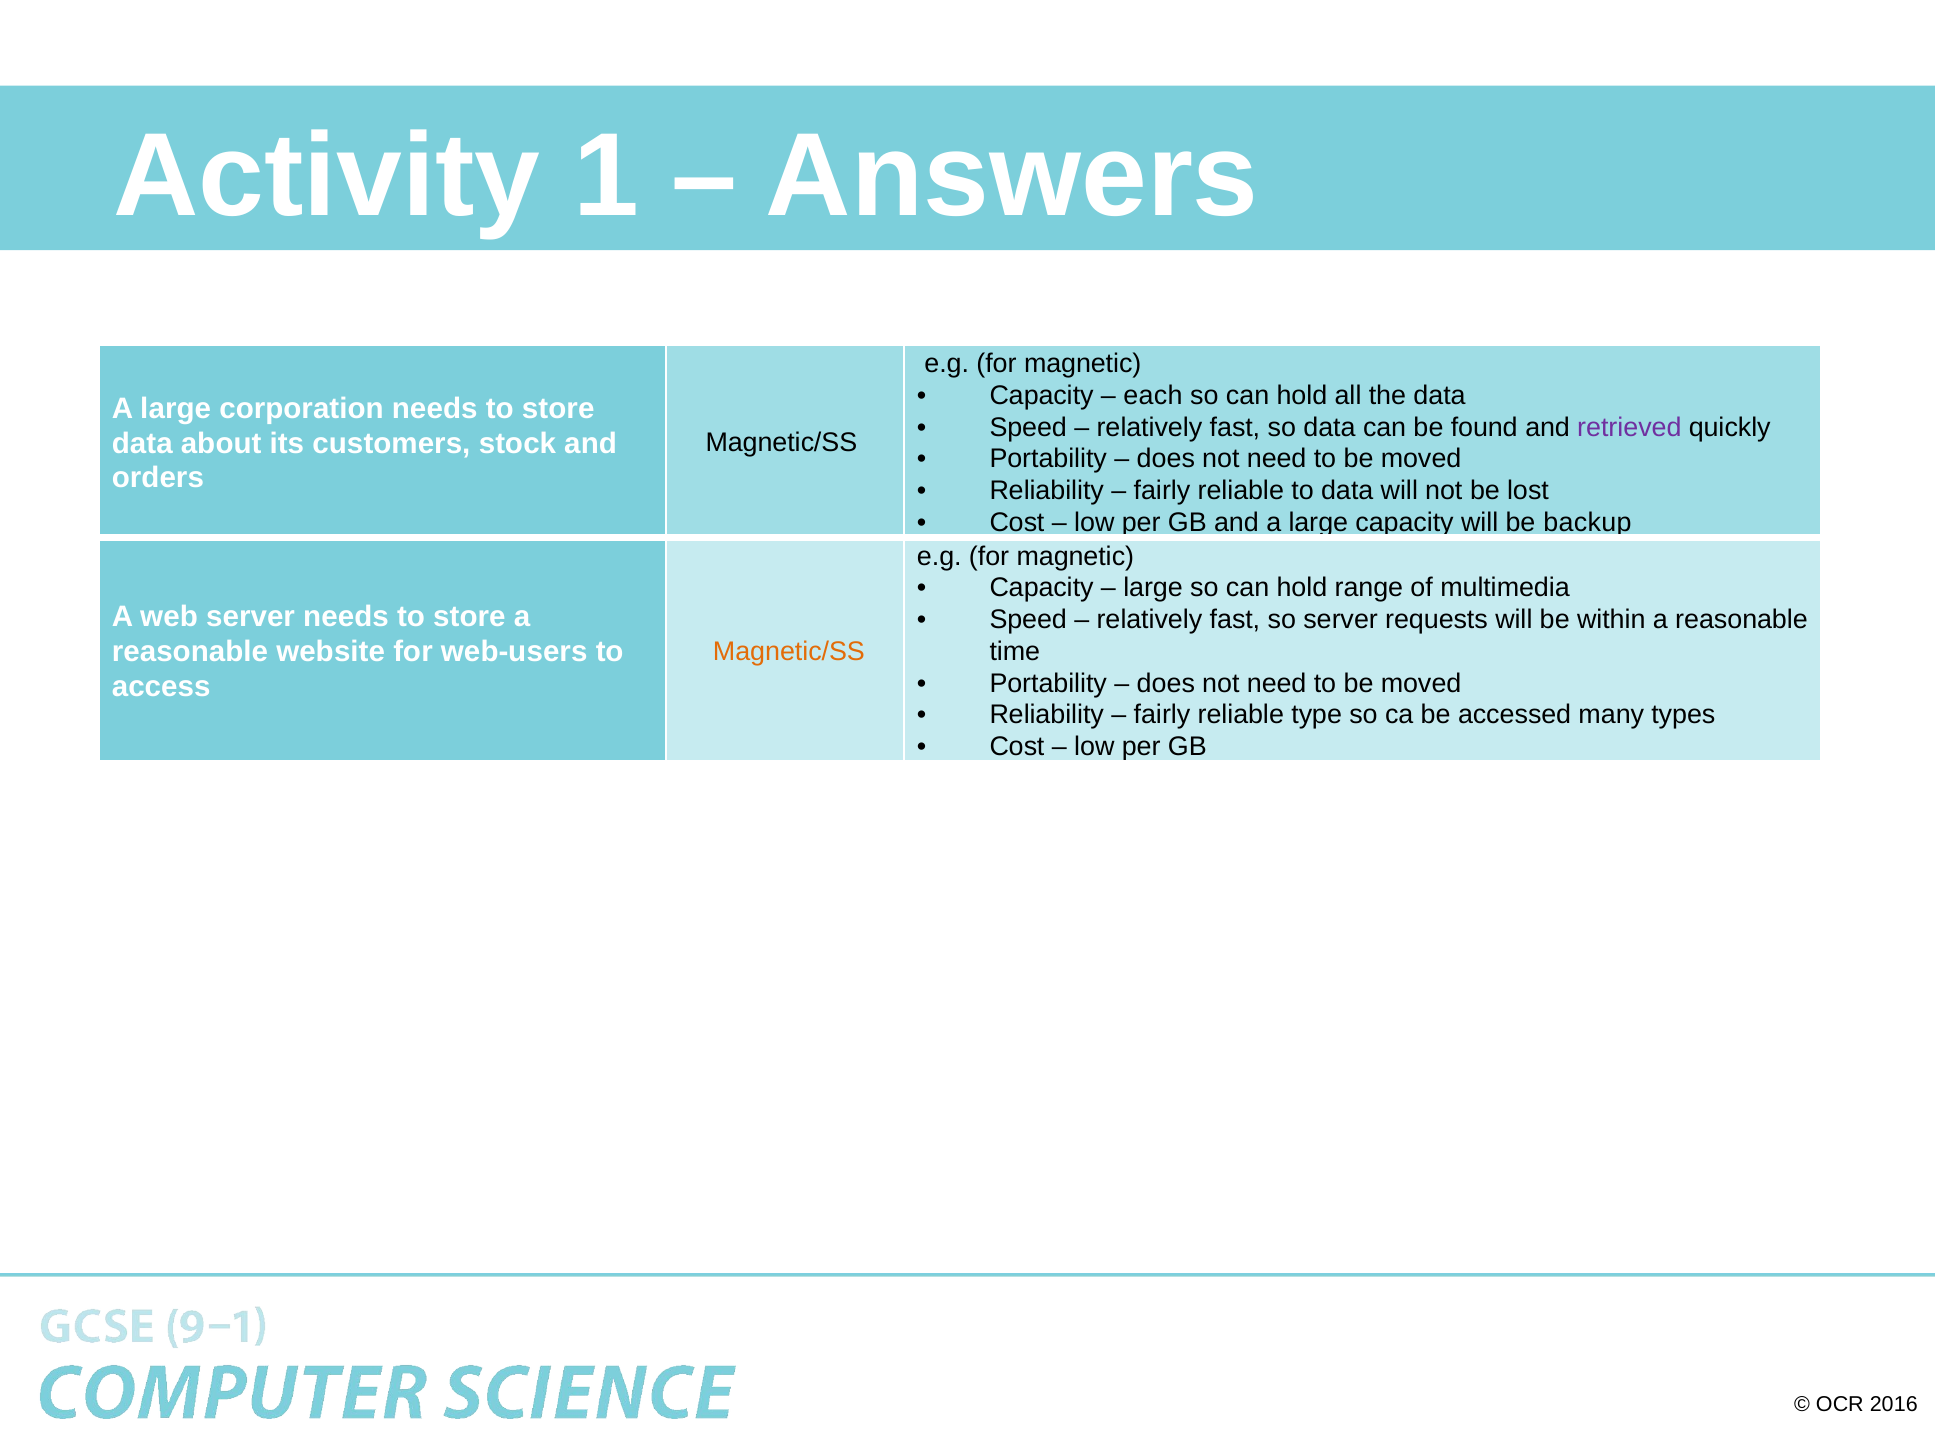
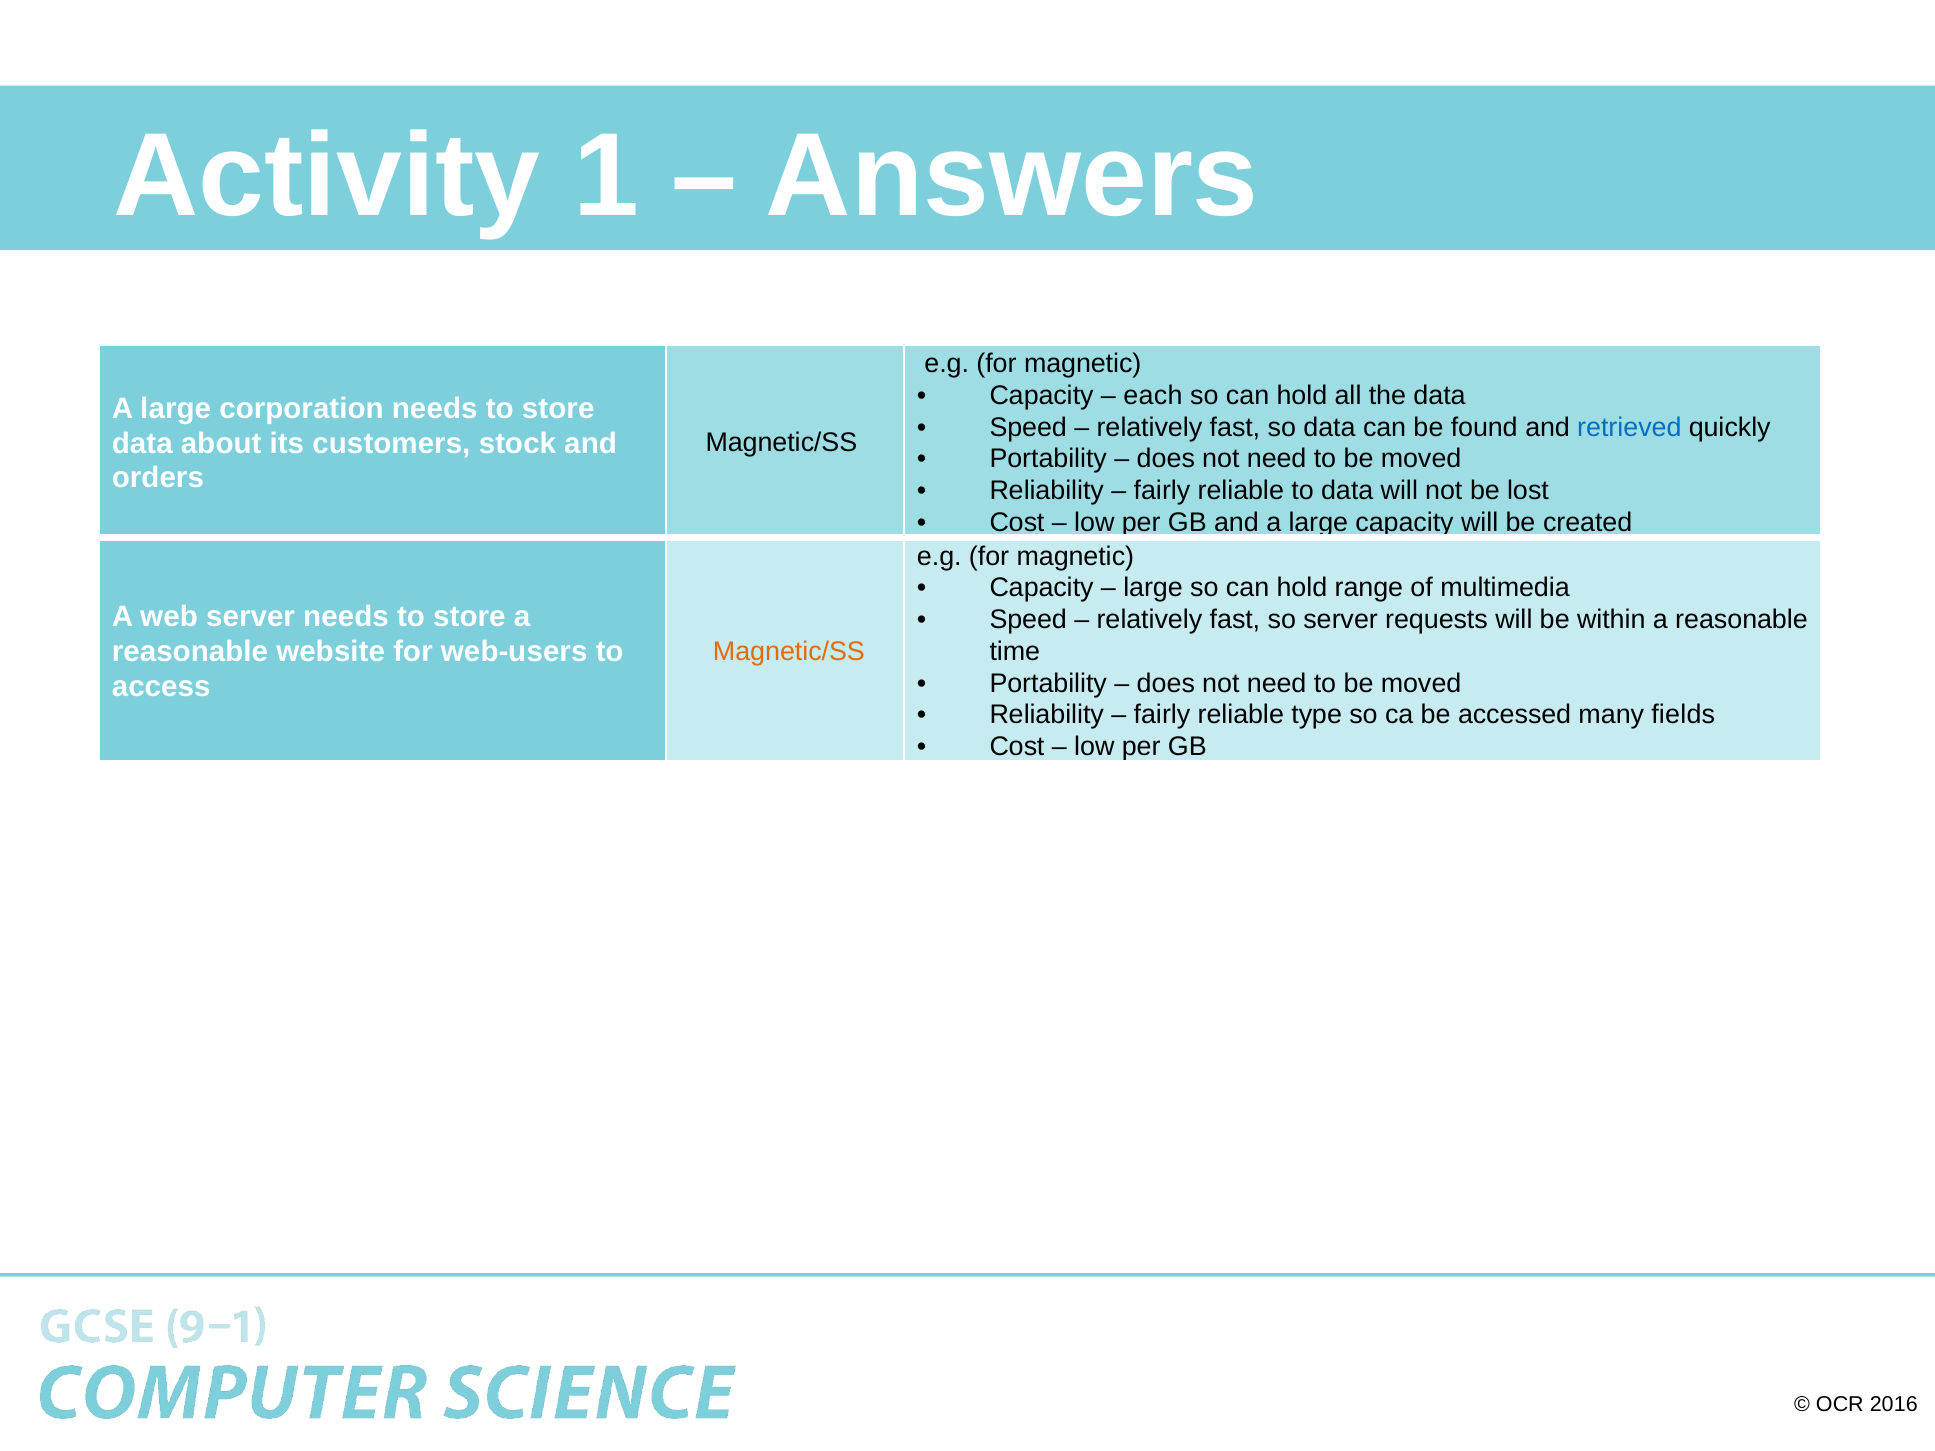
retrieved colour: purple -> blue
backup: backup -> created
types: types -> fields
